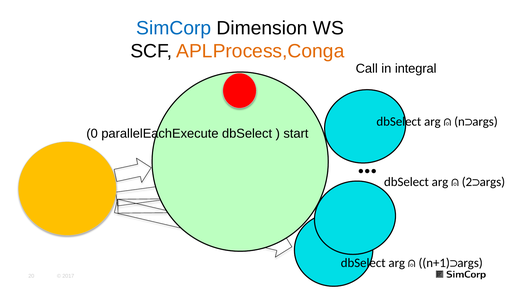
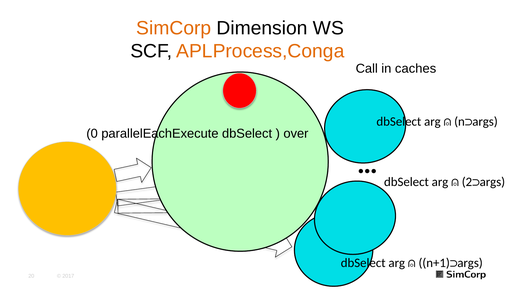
SimCorp colour: blue -> orange
integral: integral -> caches
start: start -> over
